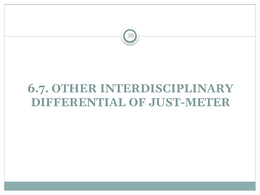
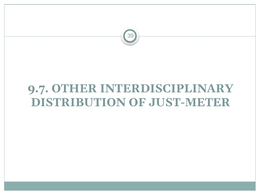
6.7: 6.7 -> 9.7
DIFFERENTIAL: DIFFERENTIAL -> DISTRIBUTION
